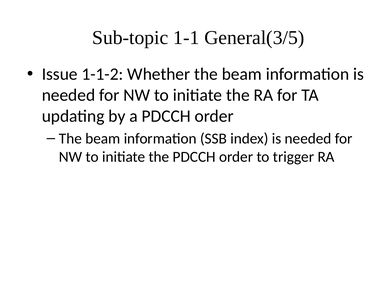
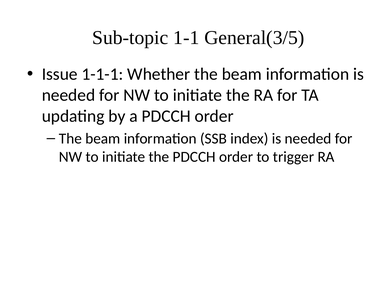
1-1-2: 1-1-2 -> 1-1-1
